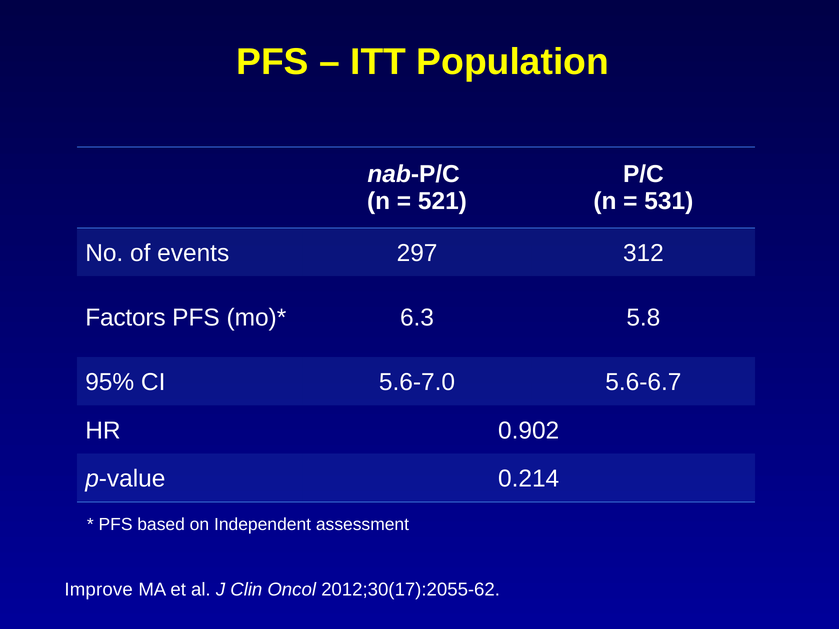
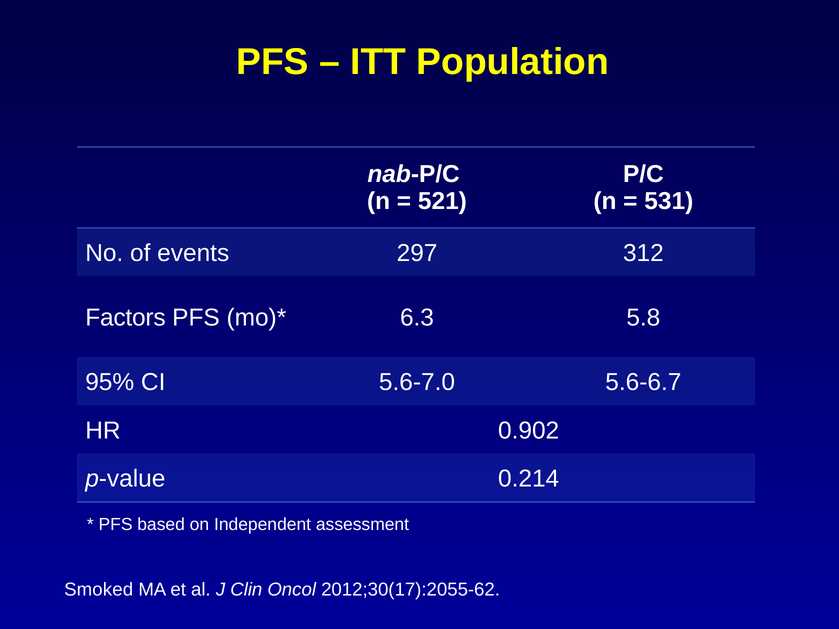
Improve: Improve -> Smoked
